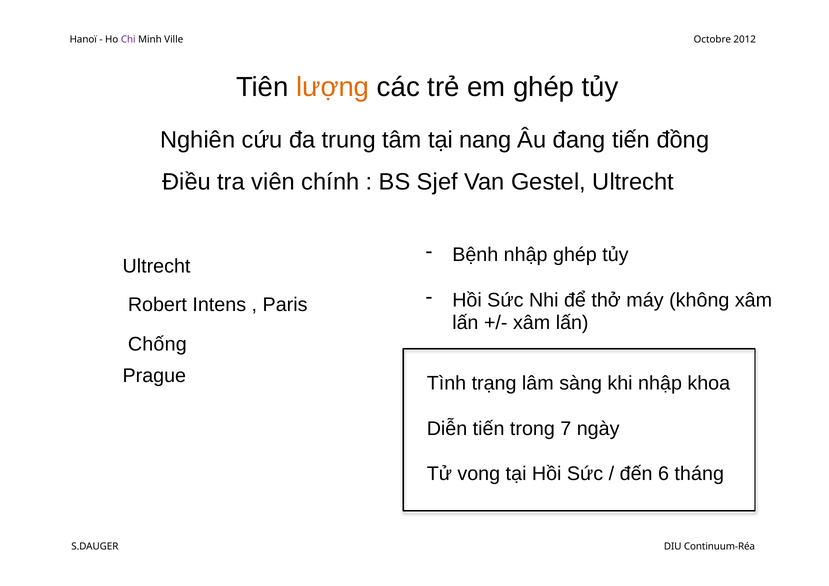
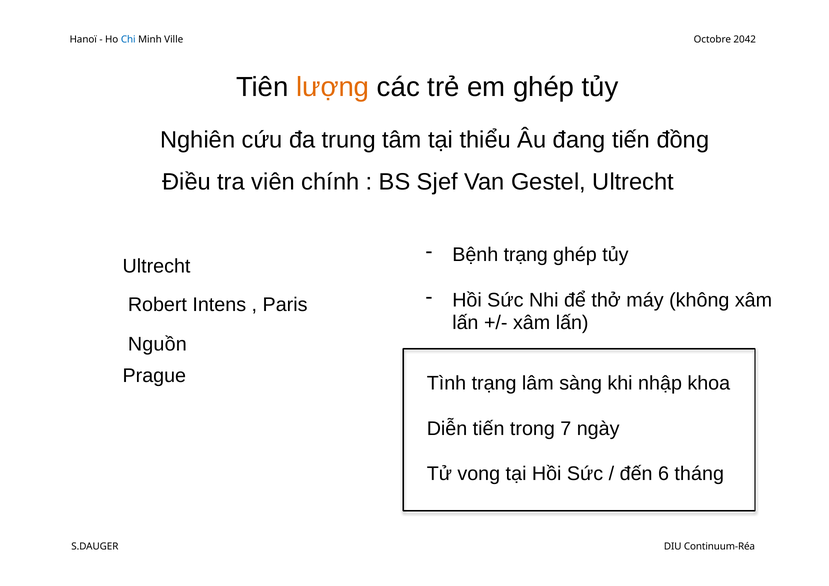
Chi colour: purple -> blue
2012: 2012 -> 2042
nang: nang -> thiểu
Bệnh nhập: nhập -> trạng
Chống: Chống -> Nguồn
